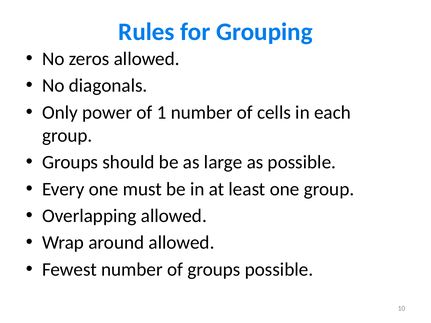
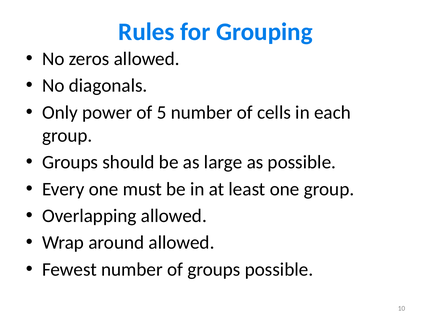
1: 1 -> 5
